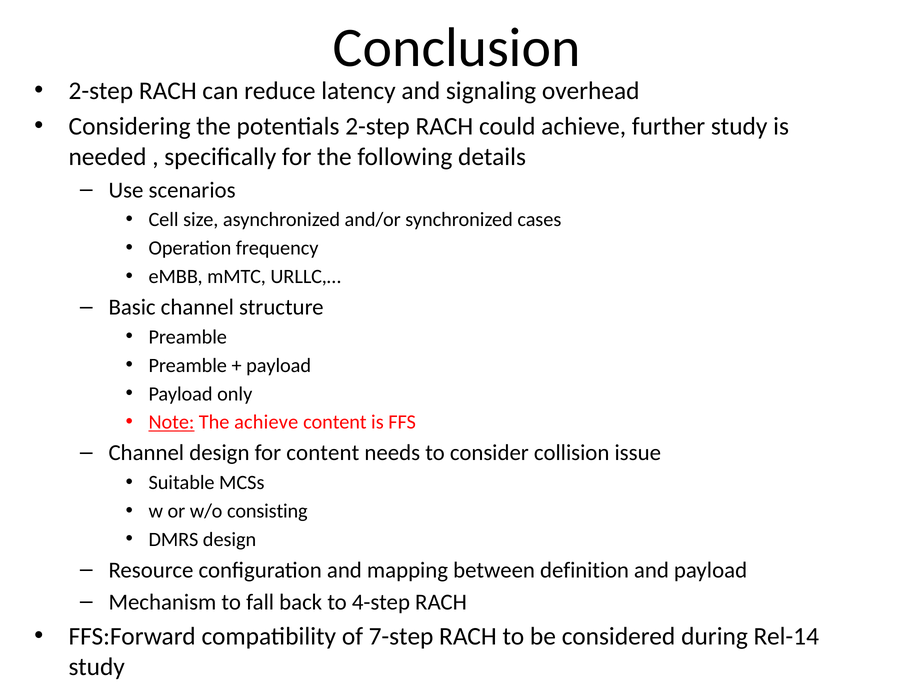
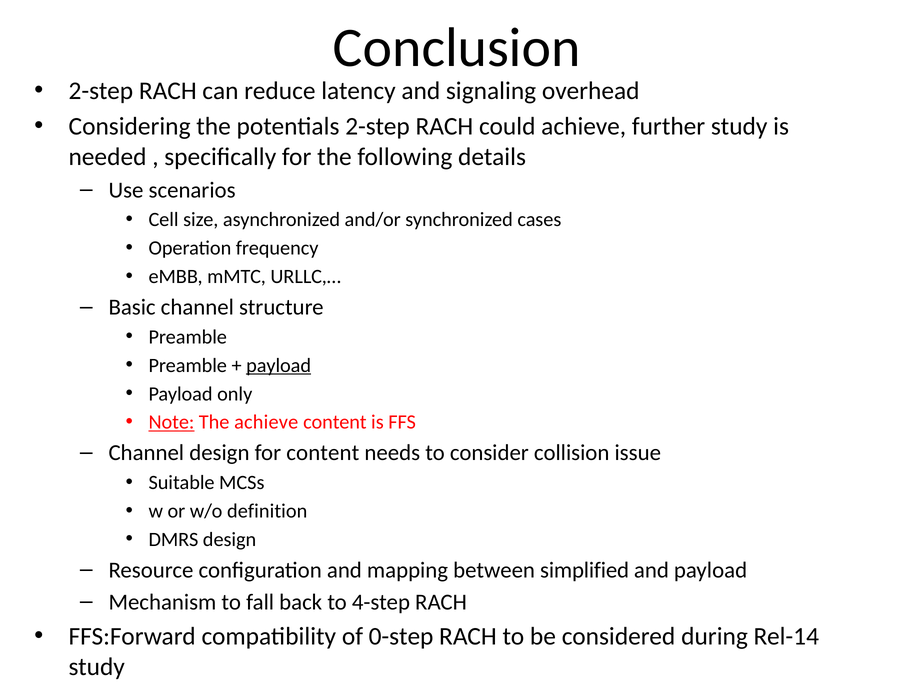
payload at (279, 366) underline: none -> present
consisting: consisting -> definition
definition: definition -> simplified
7-step: 7-step -> 0-step
